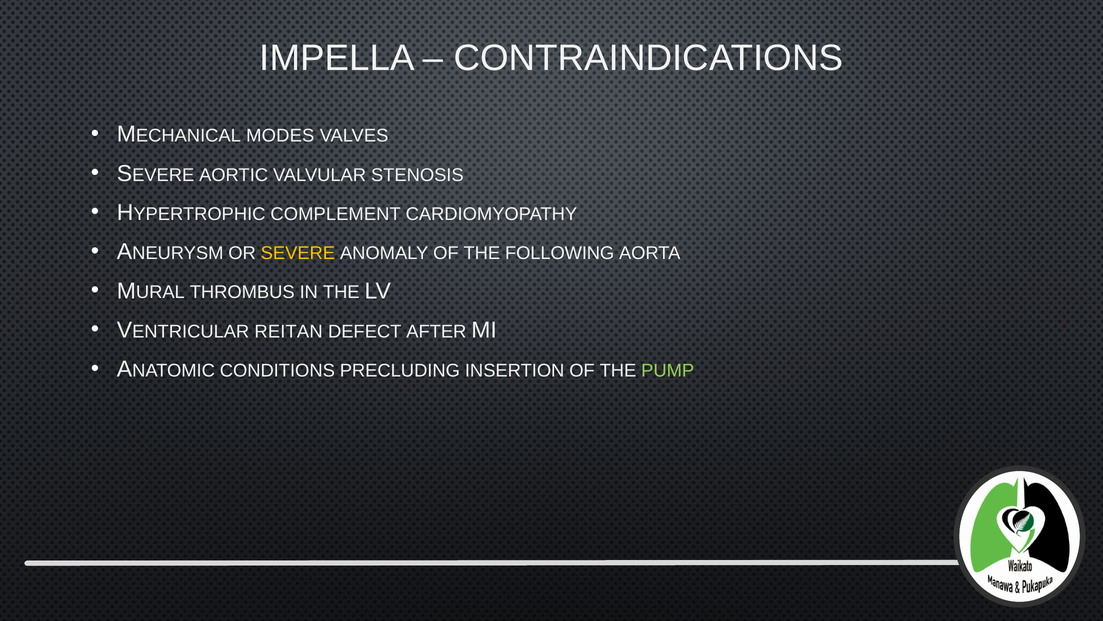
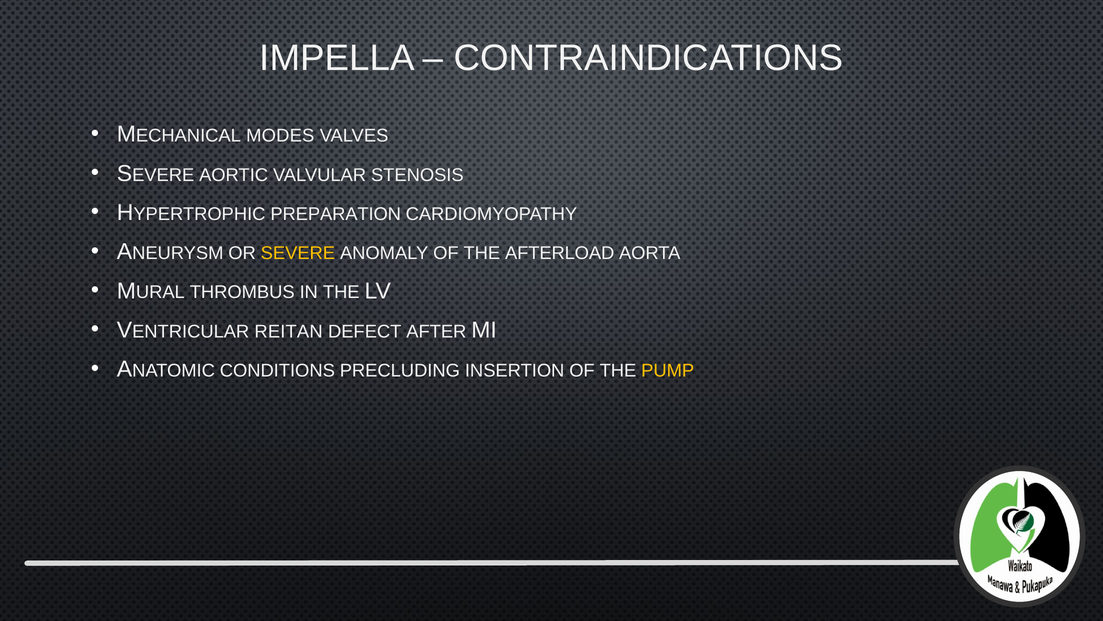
COMPLEMENT: COMPLEMENT -> PREPARATION
FOLLOWING: FOLLOWING -> AFTERLOAD
PUMP colour: light green -> yellow
